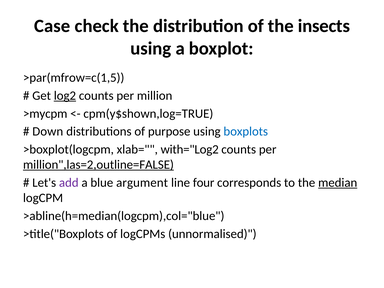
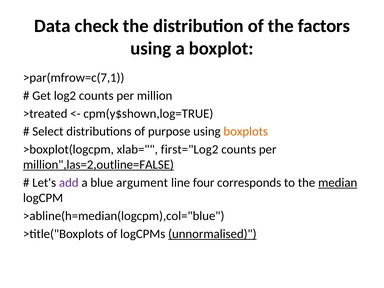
Case: Case -> Data
insects: insects -> factors
>par(mfrow=c(1,5: >par(mfrow=c(1,5 -> >par(mfrow=c(7,1
log2 underline: present -> none
>mycpm: >mycpm -> >treated
Down: Down -> Select
boxplots colour: blue -> orange
with="Log2: with="Log2 -> first="Log2
unnormalised underline: none -> present
